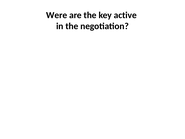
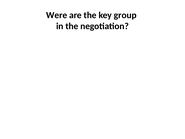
active: active -> group
